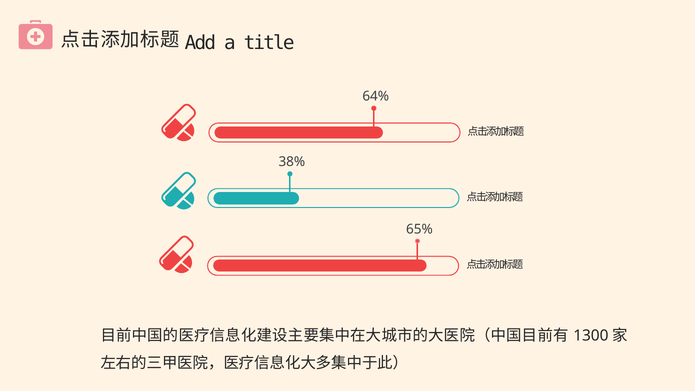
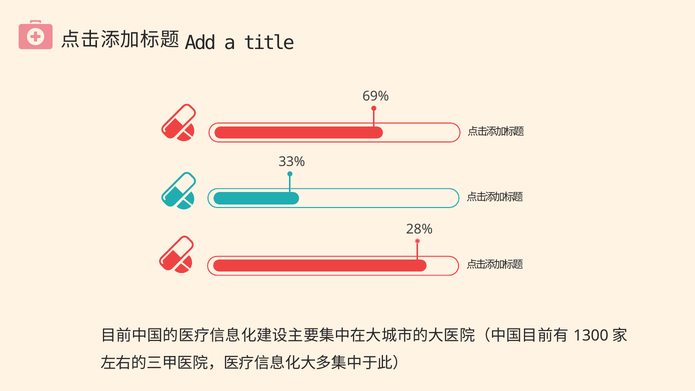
64%: 64% -> 69%
38%: 38% -> 33%
65%: 65% -> 28%
